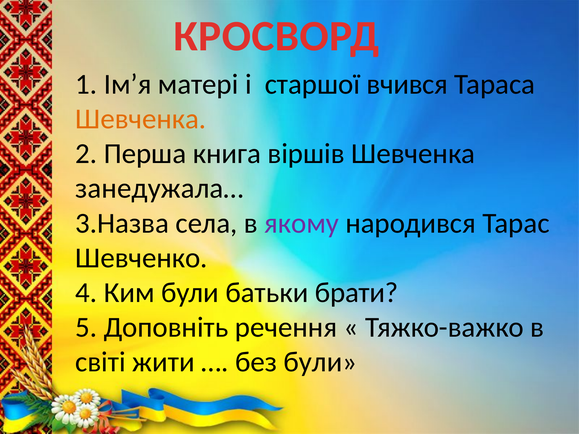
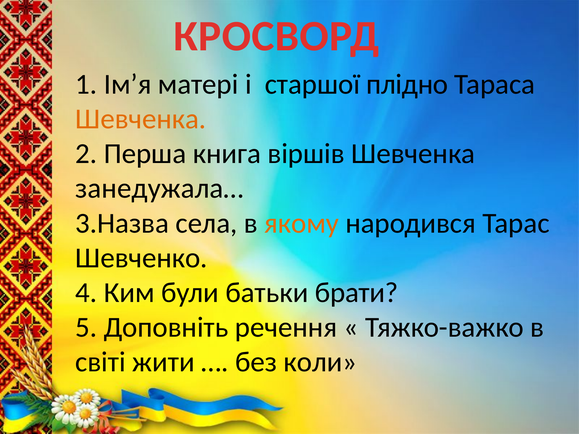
вчився: вчився -> плідно
якому colour: purple -> orange
без були: були -> коли
